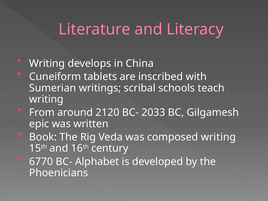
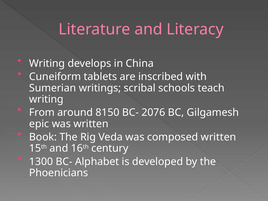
2120: 2120 -> 8150
2033: 2033 -> 2076
composed writing: writing -> written
6770: 6770 -> 1300
